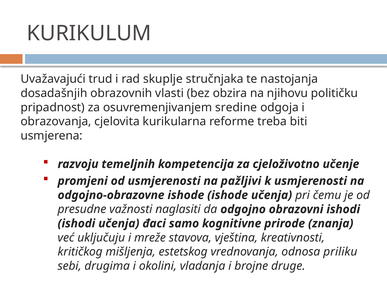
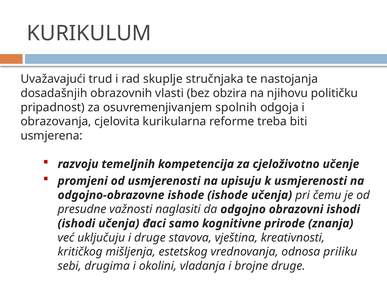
sredine: sredine -> spolnih
pažljivi: pažljivi -> upisuju
i mreže: mreže -> druge
